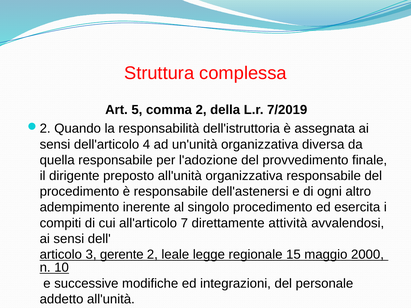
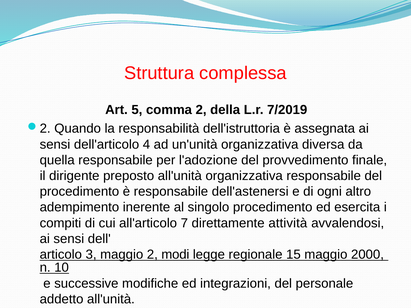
3 gerente: gerente -> maggio
leale: leale -> modi
